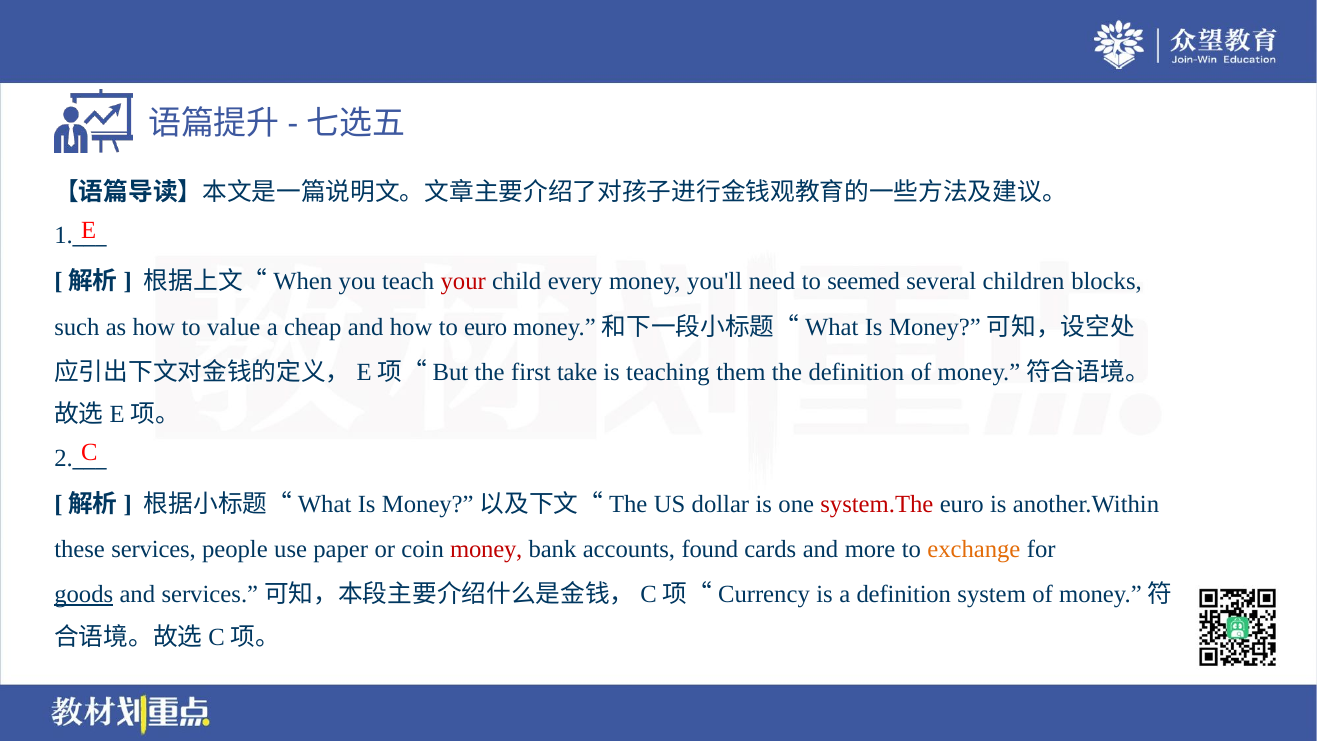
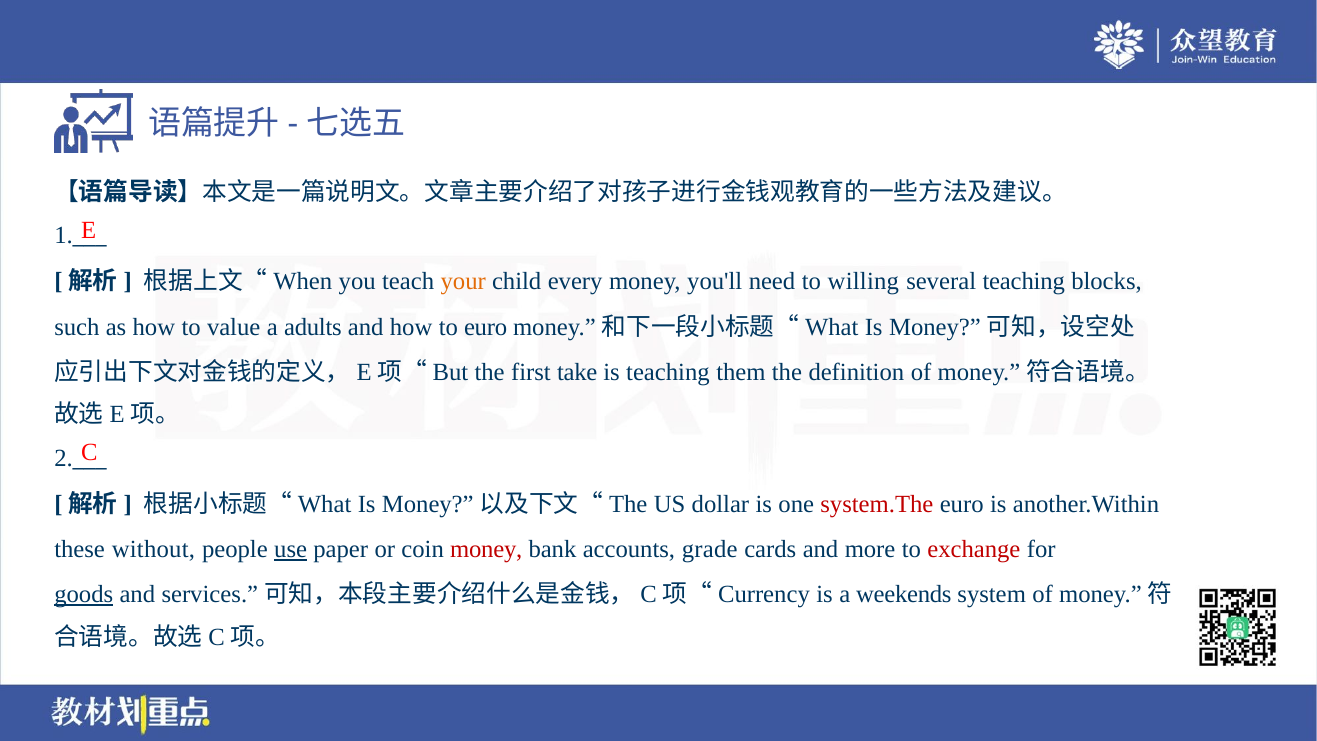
your colour: red -> orange
seemed: seemed -> willing
several children: children -> teaching
cheap: cheap -> adults
services: services -> without
use underline: none -> present
found: found -> grade
exchange colour: orange -> red
a definition: definition -> weekends
